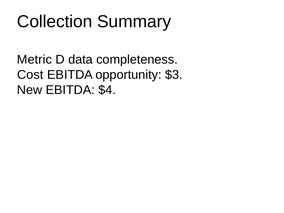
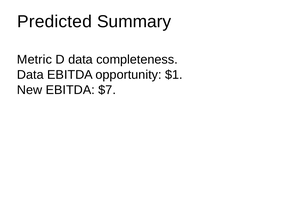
Collection: Collection -> Predicted
Cost at (30, 75): Cost -> Data
$3: $3 -> $1
$4: $4 -> $7
